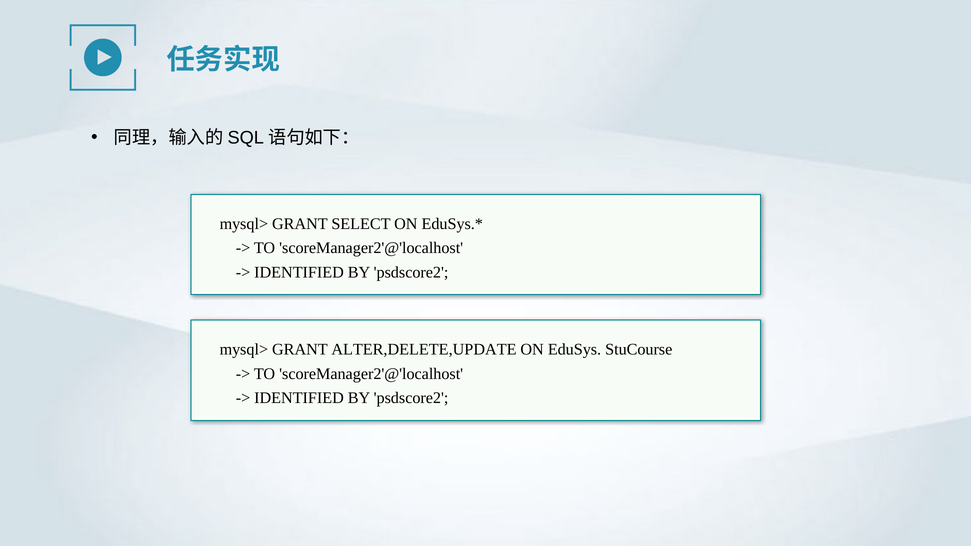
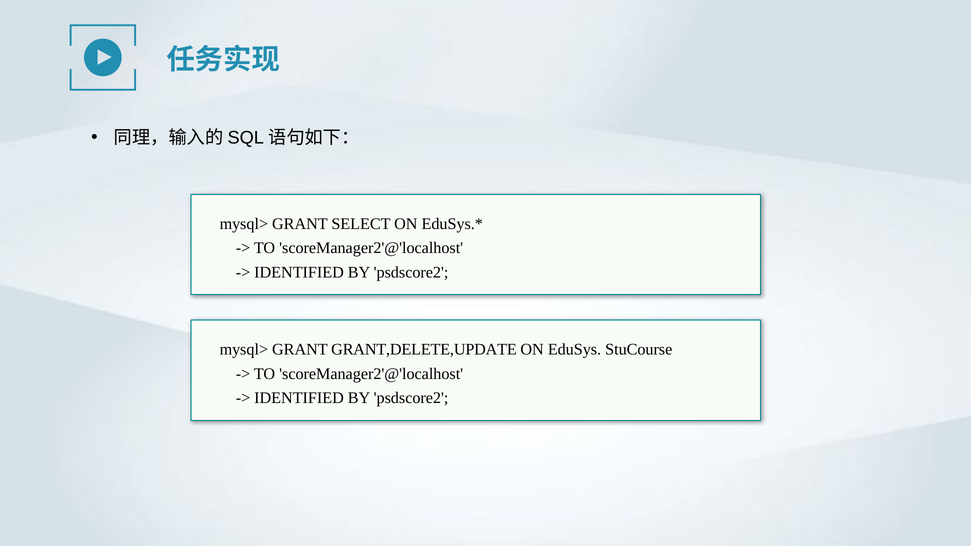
ALTER,DELETE,UPDATE: ALTER,DELETE,UPDATE -> GRANT,DELETE,UPDATE
